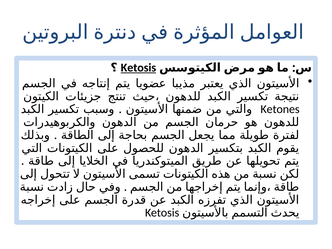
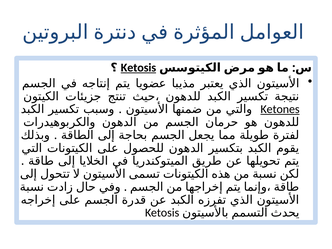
Ketones underline: none -> present
